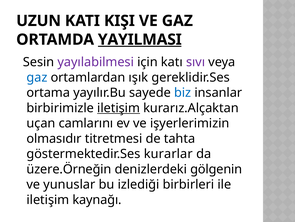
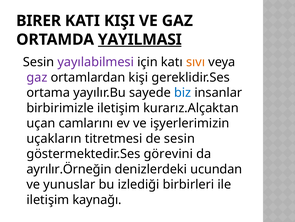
UZUN: UZUN -> BIRER
sıvı colour: purple -> orange
gaz at (37, 77) colour: blue -> purple
ortamlardan ışık: ışık -> kişi
iletişim at (119, 108) underline: present -> none
olmasıdır: olmasıdır -> uçakların
de tahta: tahta -> sesin
kurarlar: kurarlar -> görevini
üzere.Örneğin: üzere.Örneğin -> ayrılır.Örneğin
gölgenin: gölgenin -> ucundan
